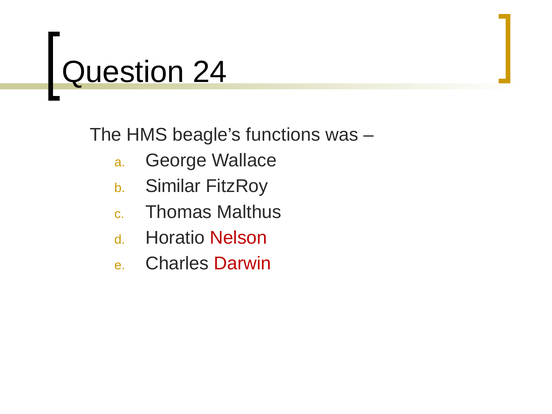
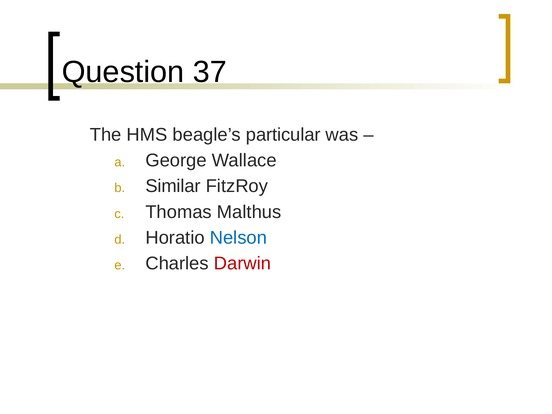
24: 24 -> 37
functions: functions -> particular
Nelson colour: red -> blue
